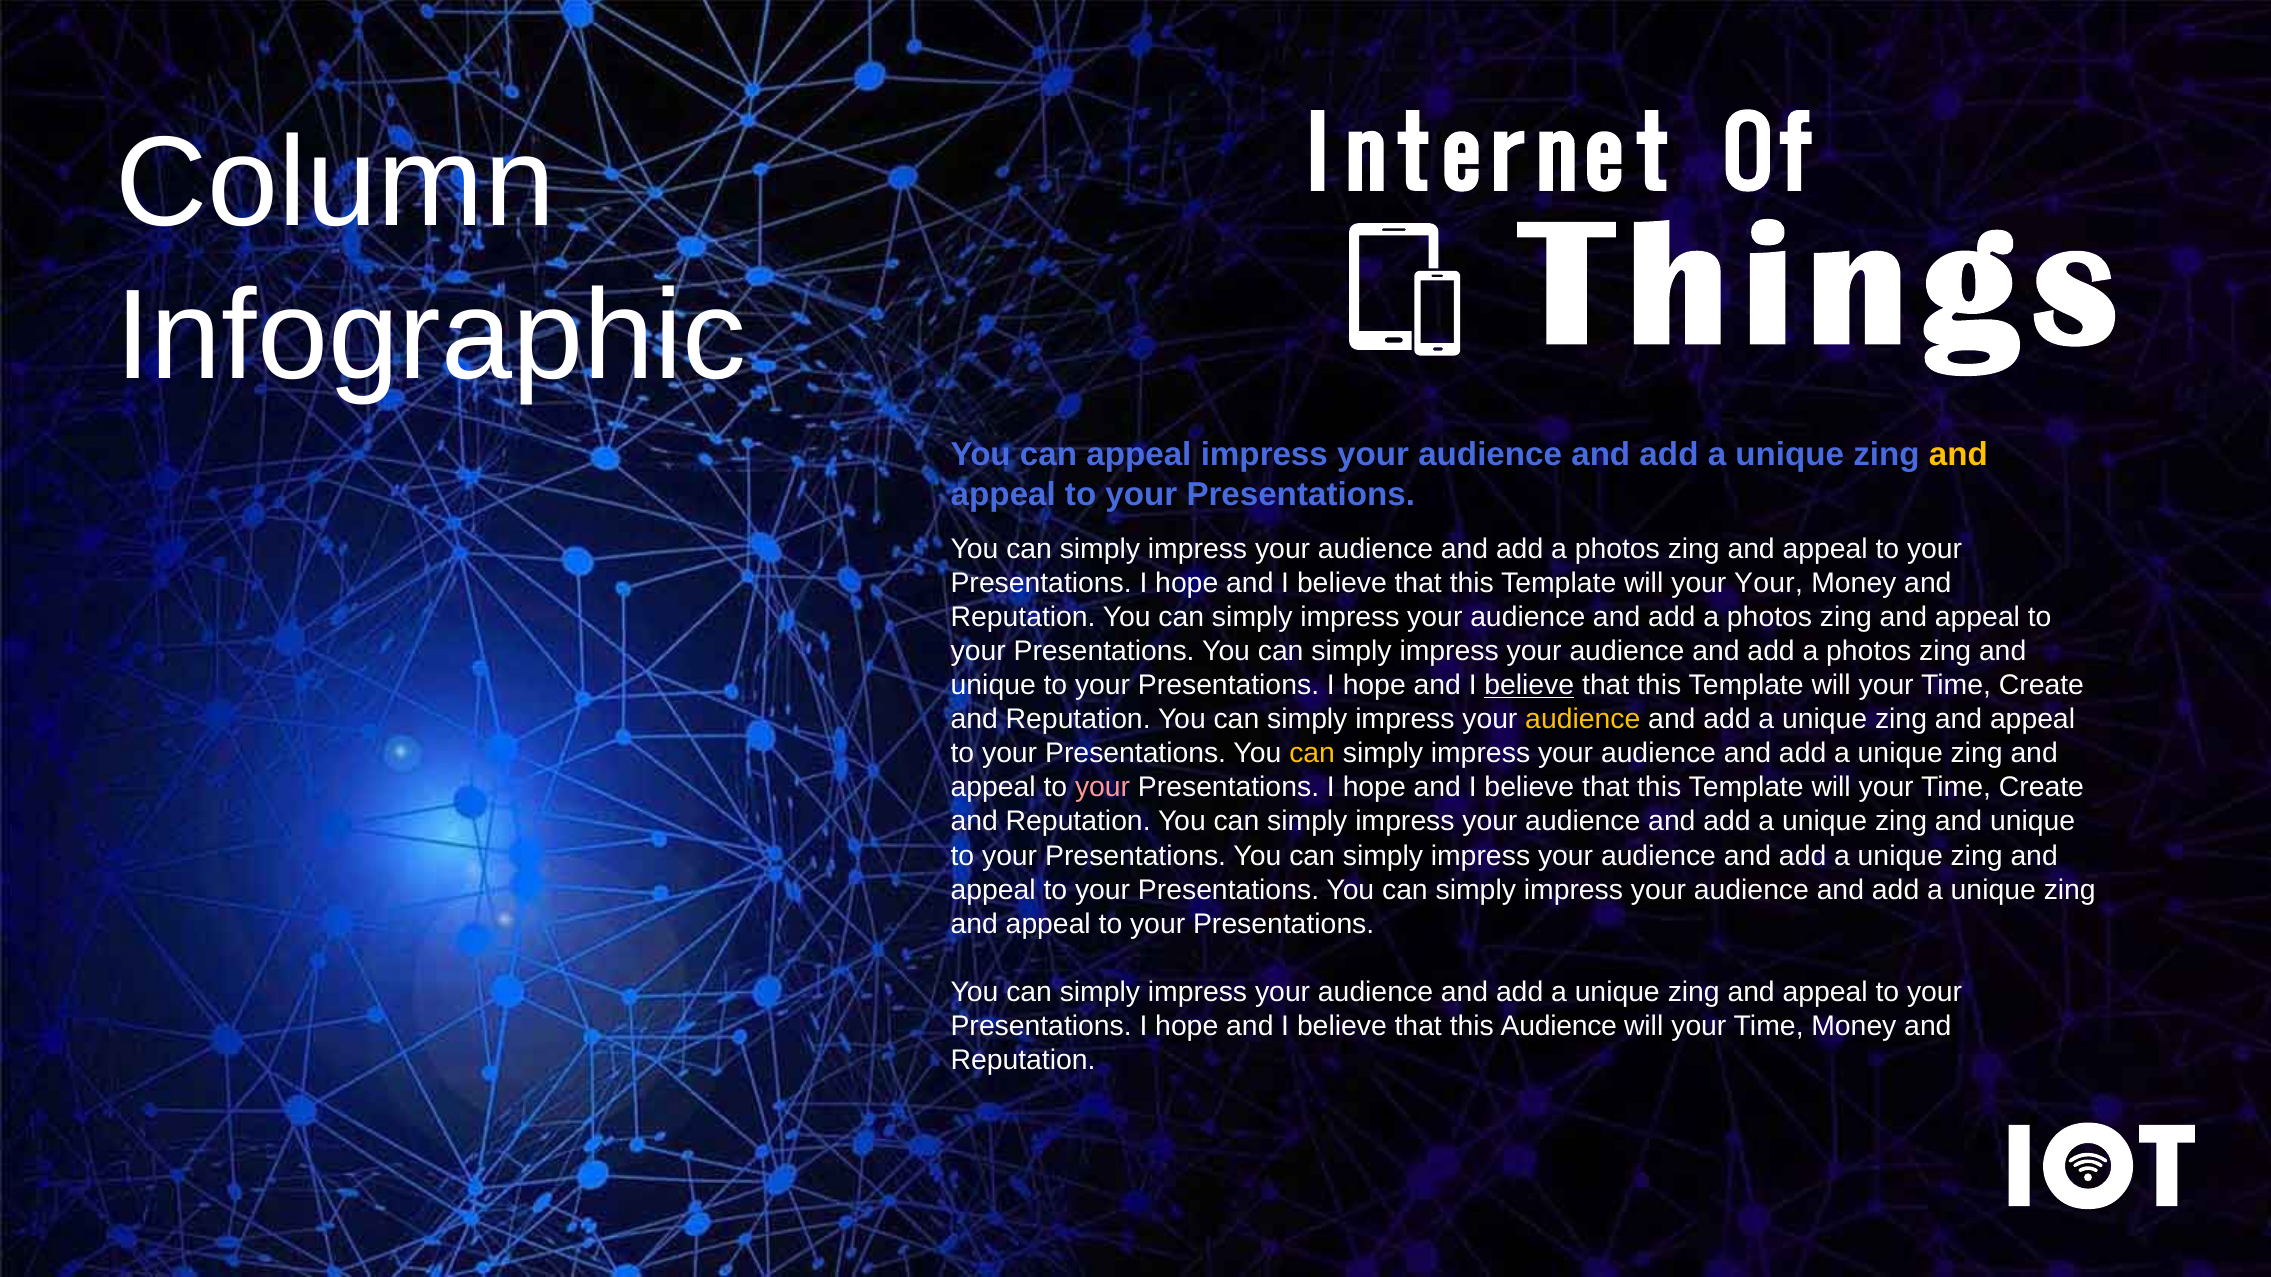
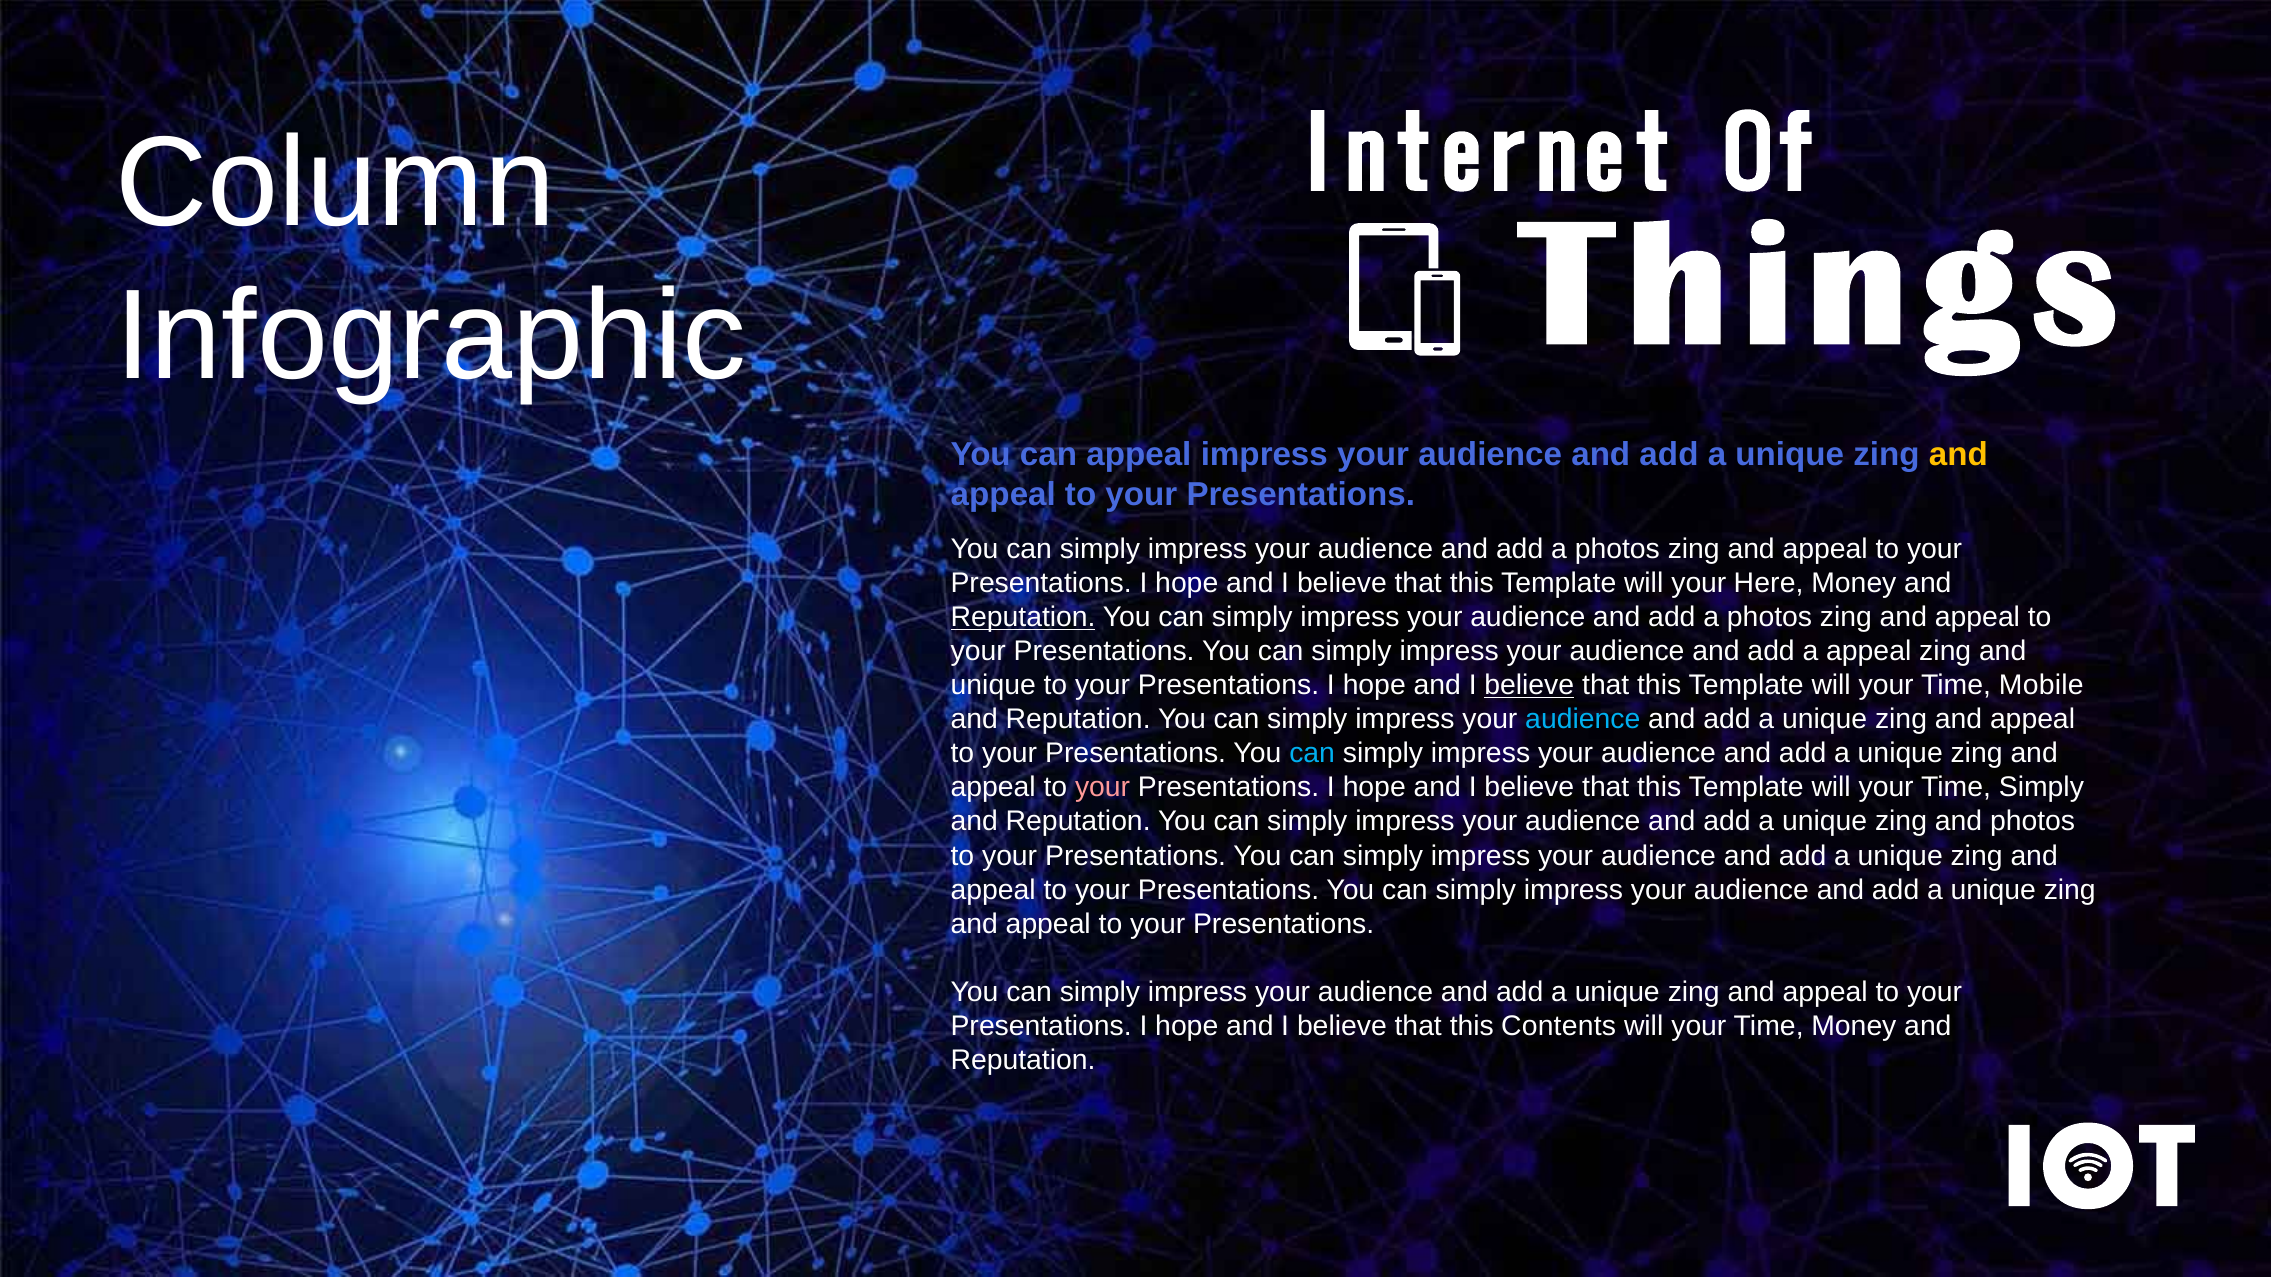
your Your: Your -> Here
Reputation at (1023, 617) underline: none -> present
photos at (1869, 652): photos -> appeal
Create at (2041, 686): Create -> Mobile
audience at (1583, 720) colour: yellow -> light blue
can at (1312, 754) colour: yellow -> light blue
Create at (2041, 788): Create -> Simply
unique zing and unique: unique -> photos
this Audience: Audience -> Contents
